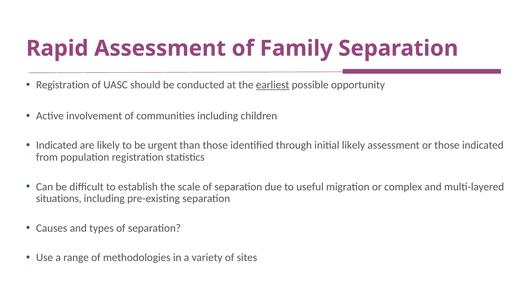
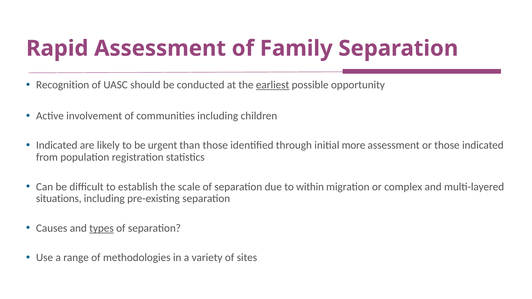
Registration at (63, 85): Registration -> Recognition
initial likely: likely -> more
useful: useful -> within
types underline: none -> present
